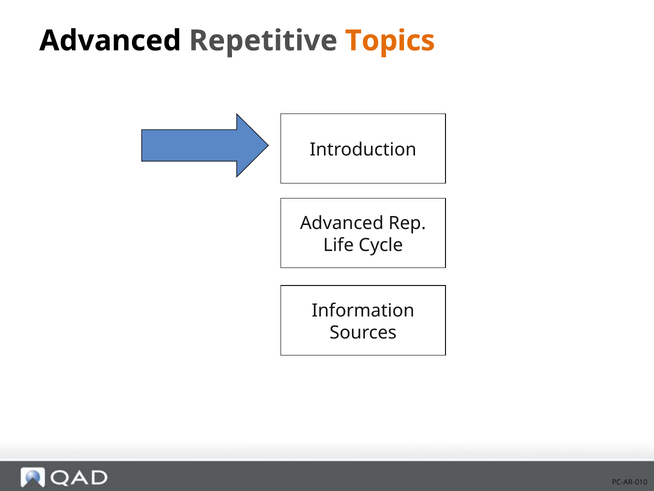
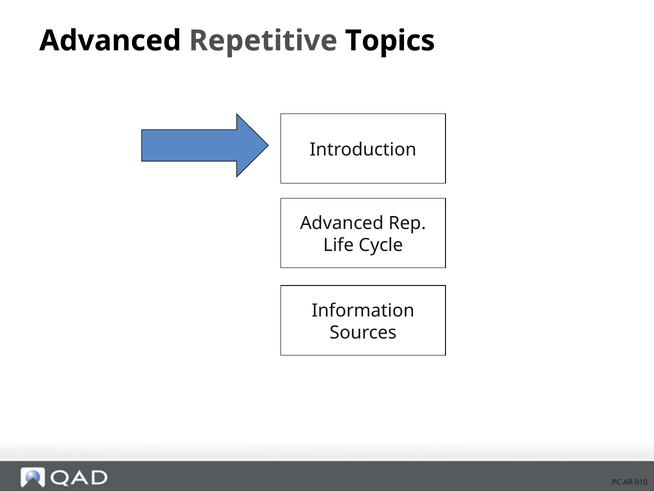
Topics colour: orange -> black
